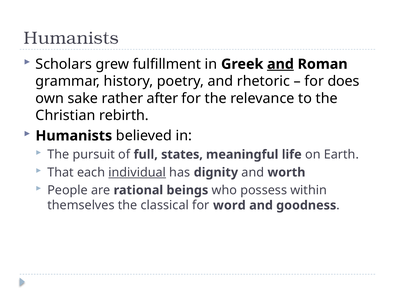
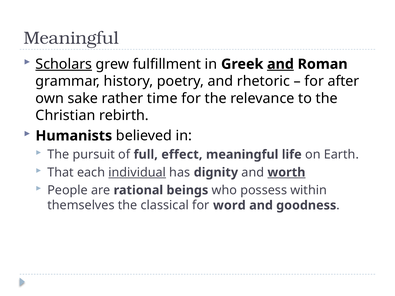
Humanists at (71, 38): Humanists -> Meaningful
Scholars underline: none -> present
does: does -> after
after: after -> time
states: states -> effect
worth underline: none -> present
